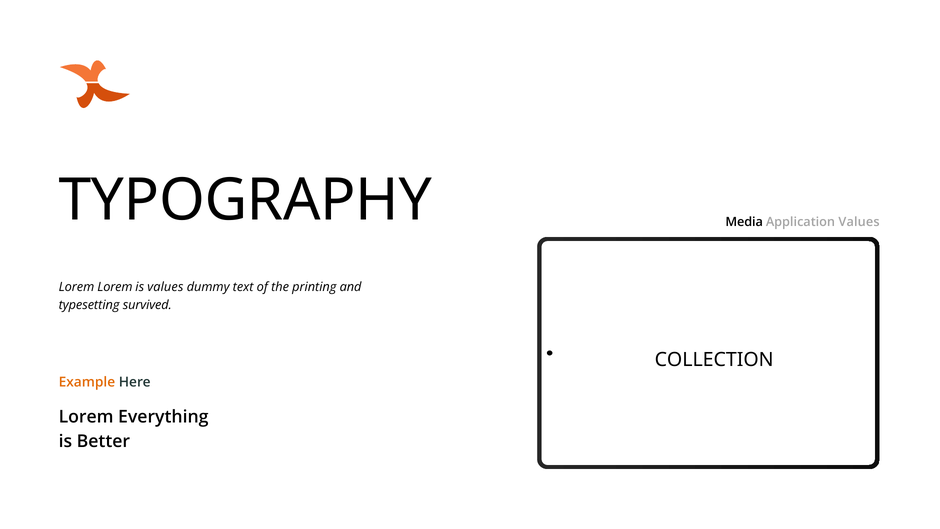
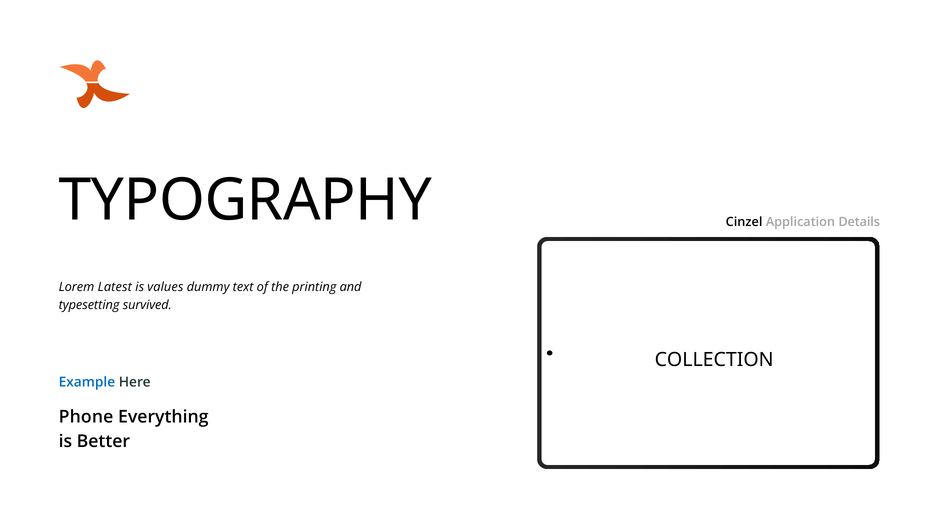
Media: Media -> Cinzel
Application Values: Values -> Details
Lorem Lorem: Lorem -> Latest
Example colour: orange -> blue
Lorem at (86, 417): Lorem -> Phone
